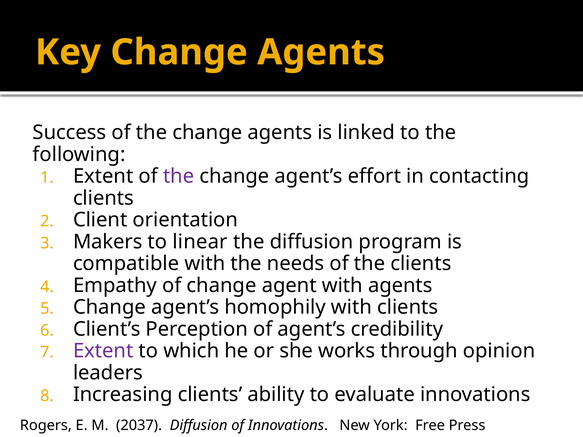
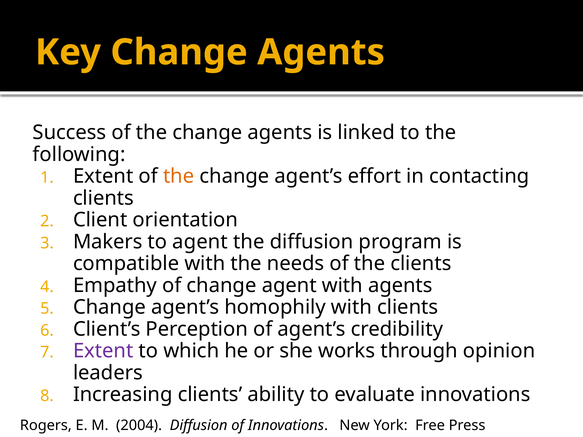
the at (179, 176) colour: purple -> orange
to linear: linear -> agent
2037: 2037 -> 2004
